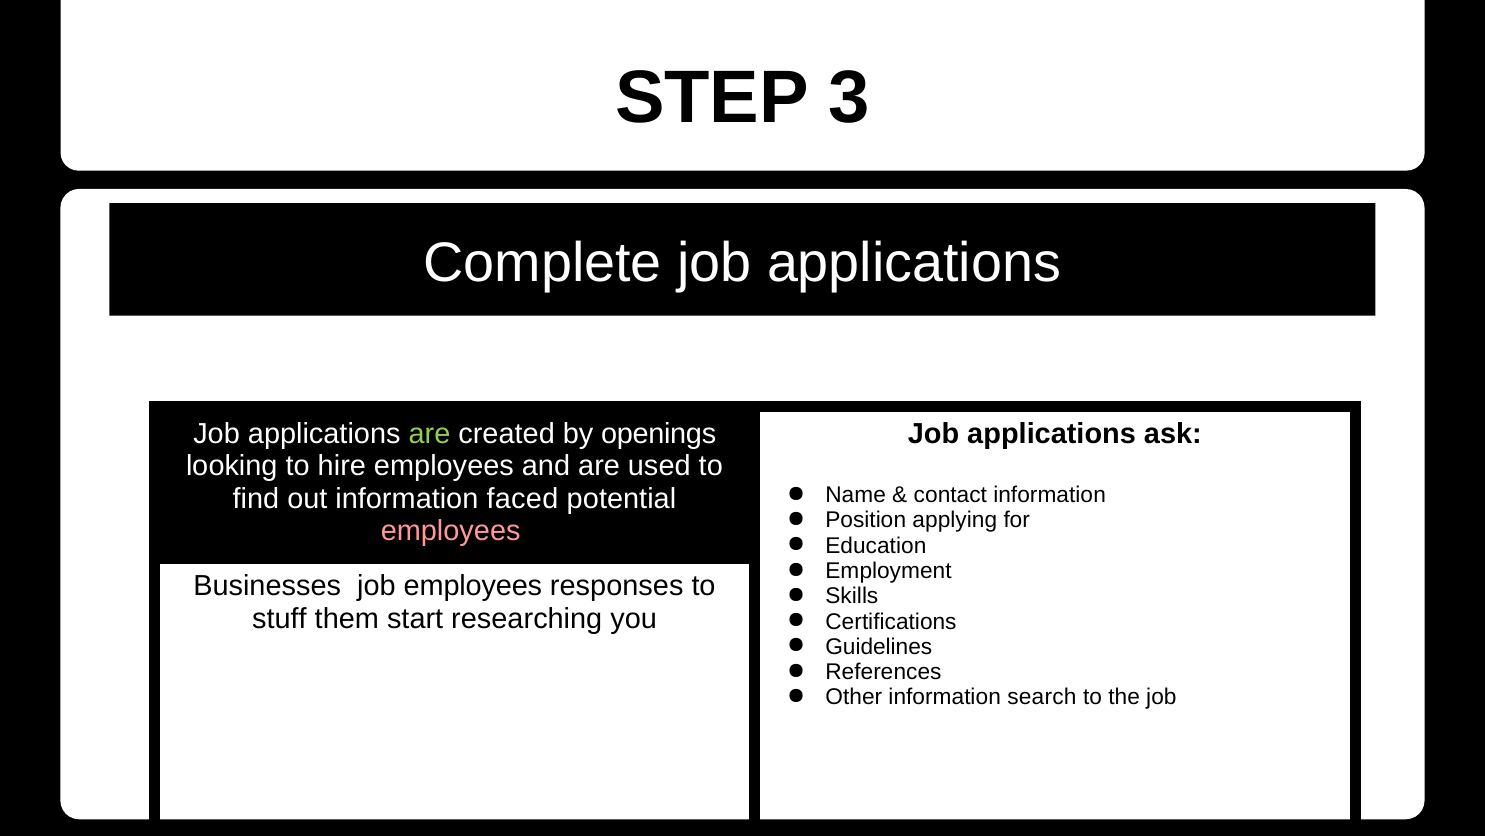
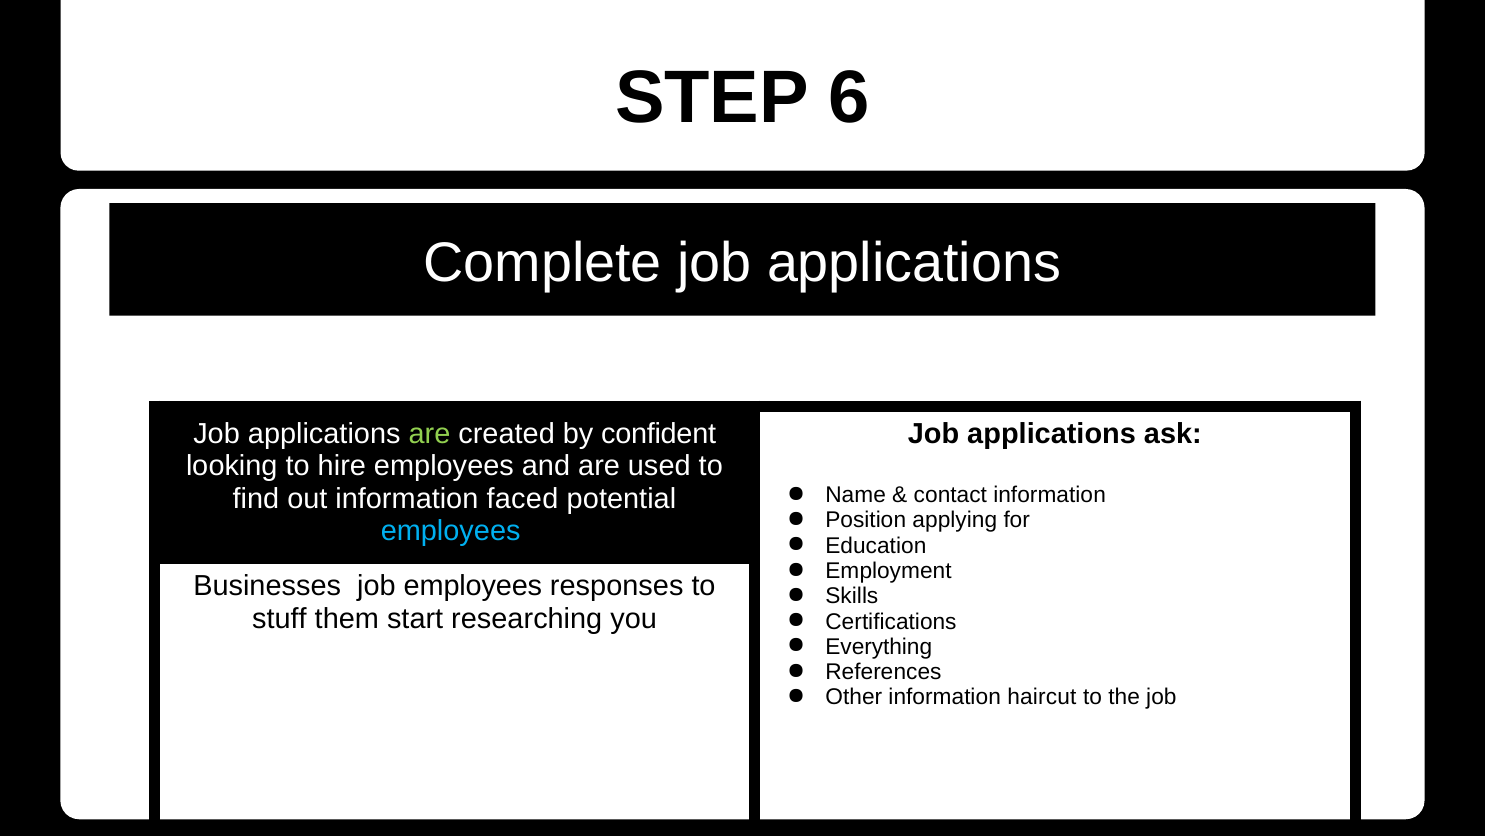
3: 3 -> 6
openings: openings -> confident
employees at (451, 531) colour: pink -> light blue
Guidelines: Guidelines -> Everything
search: search -> haircut
